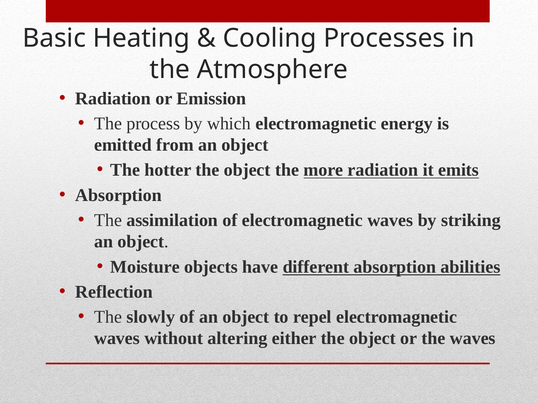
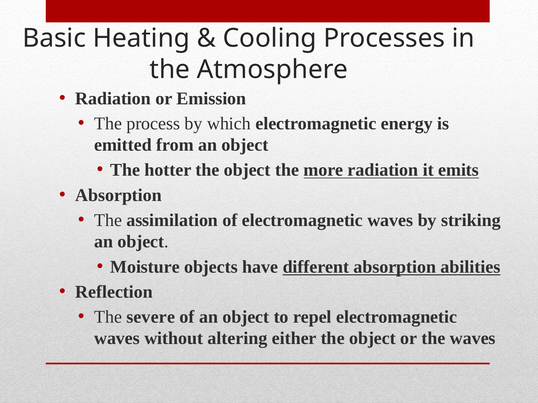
slowly: slowly -> severe
